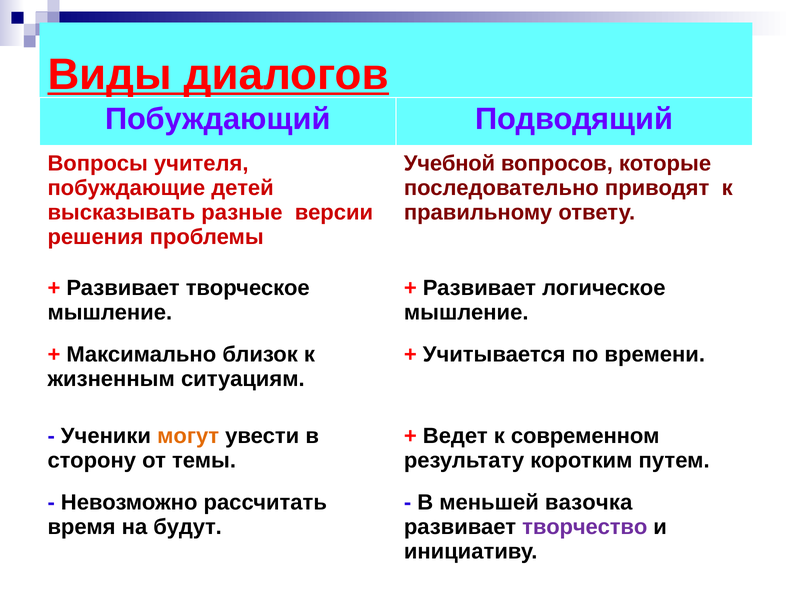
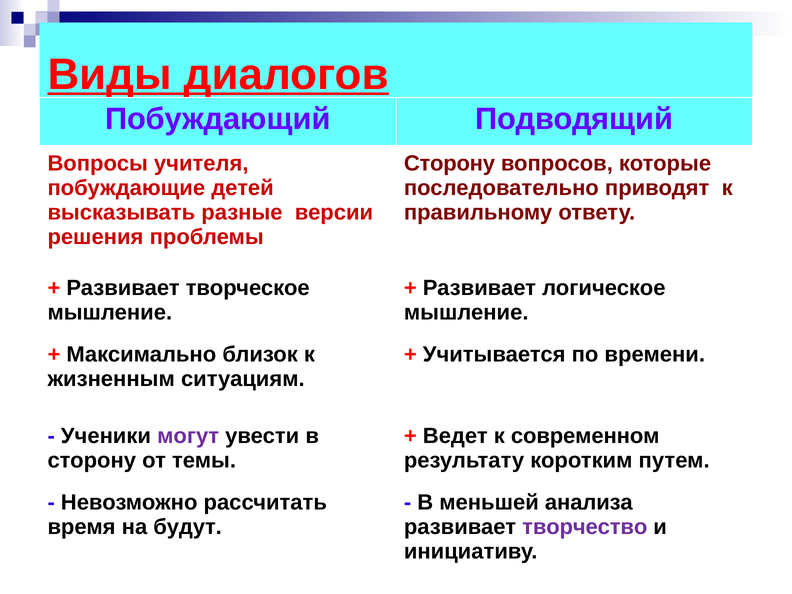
Учебной at (449, 163): Учебной -> Сторону
могут colour: orange -> purple
вазочка: вазочка -> анализа
